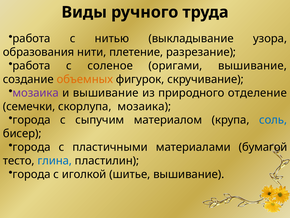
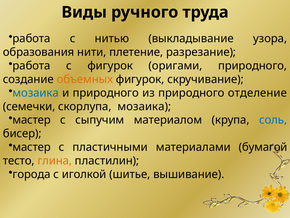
с соленое: соленое -> фигурок
оригами вышивание: вышивание -> природного
мозаика at (36, 93) colour: purple -> blue
и вышивание: вышивание -> природного
города at (32, 120): города -> мастер
города at (32, 147): города -> мастер
глина colour: blue -> orange
